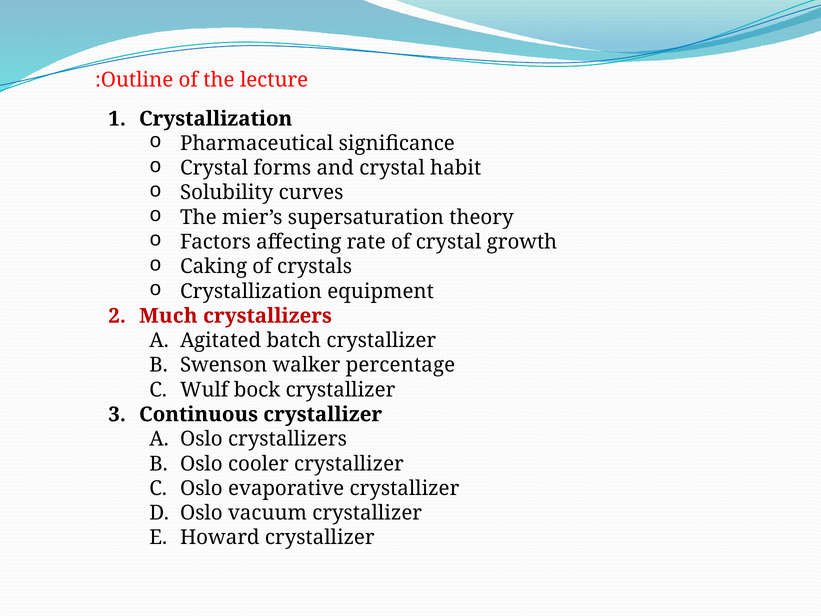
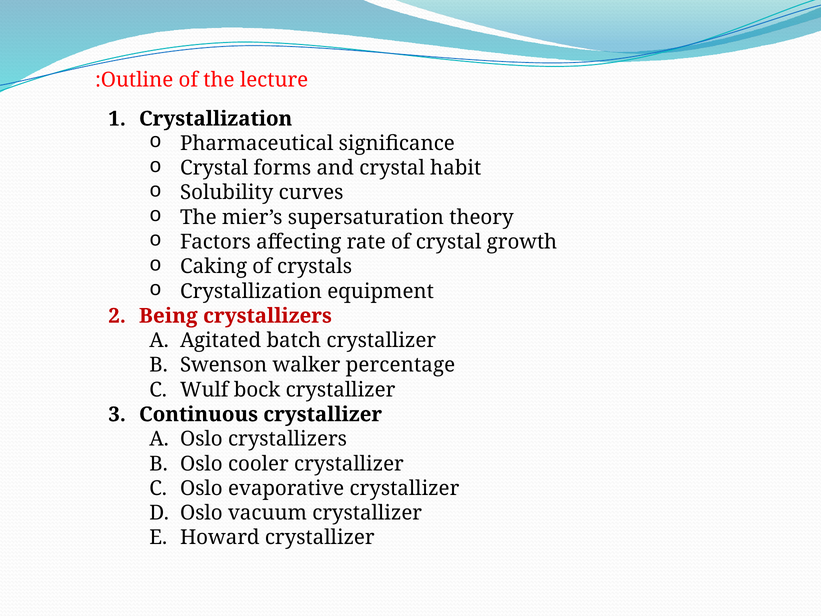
Much: Much -> Being
